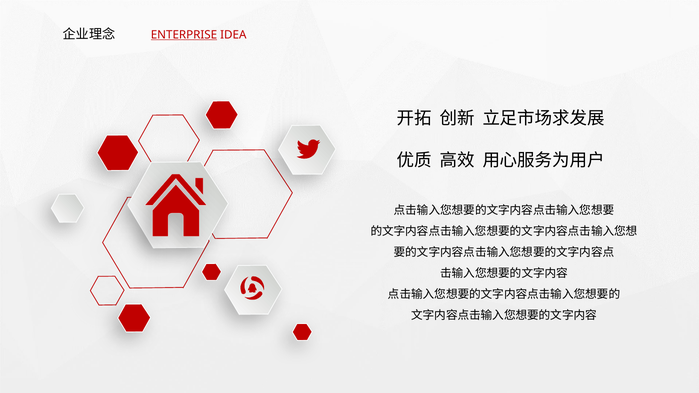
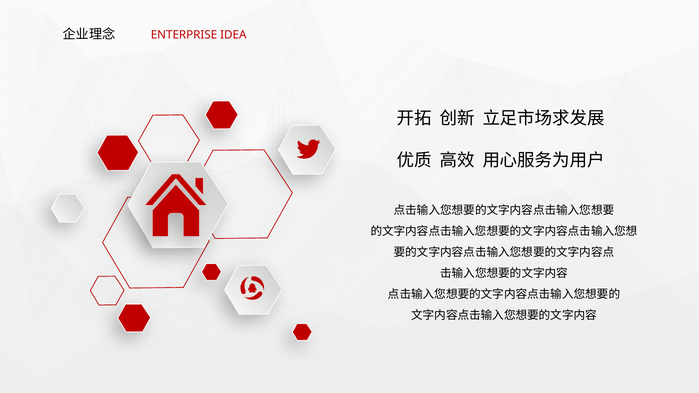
ENTERPRISE underline: present -> none
